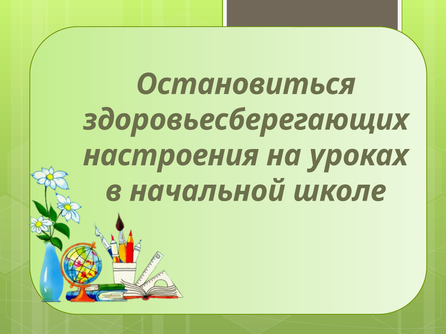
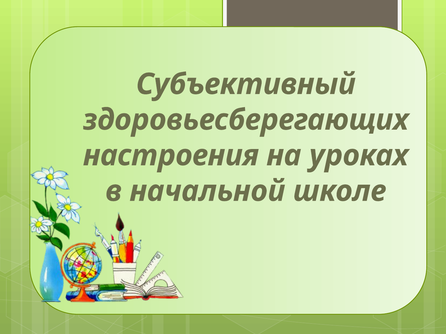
Остановиться: Остановиться -> Субъективный
